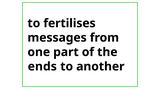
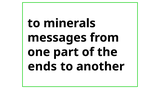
fertilises: fertilises -> minerals
